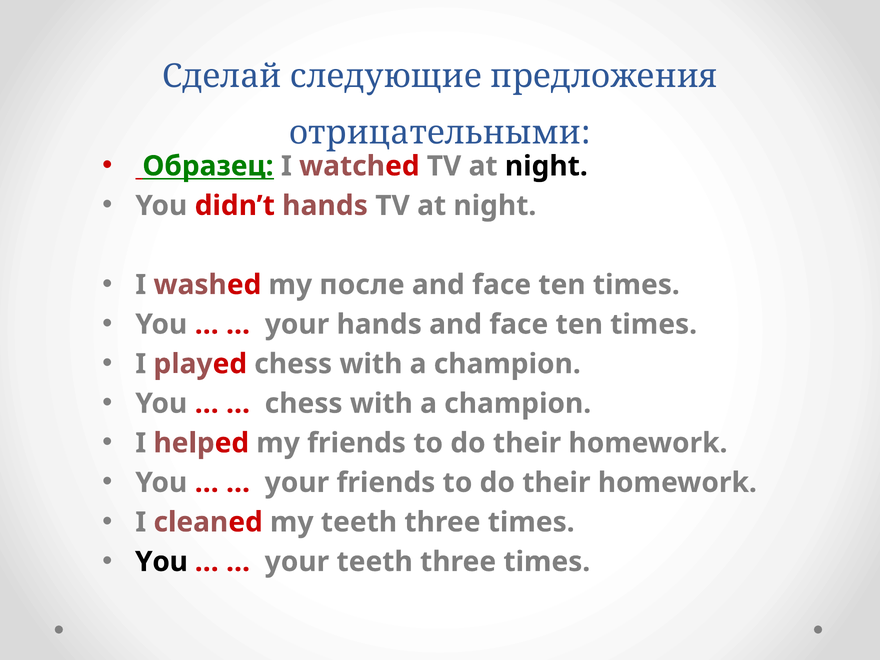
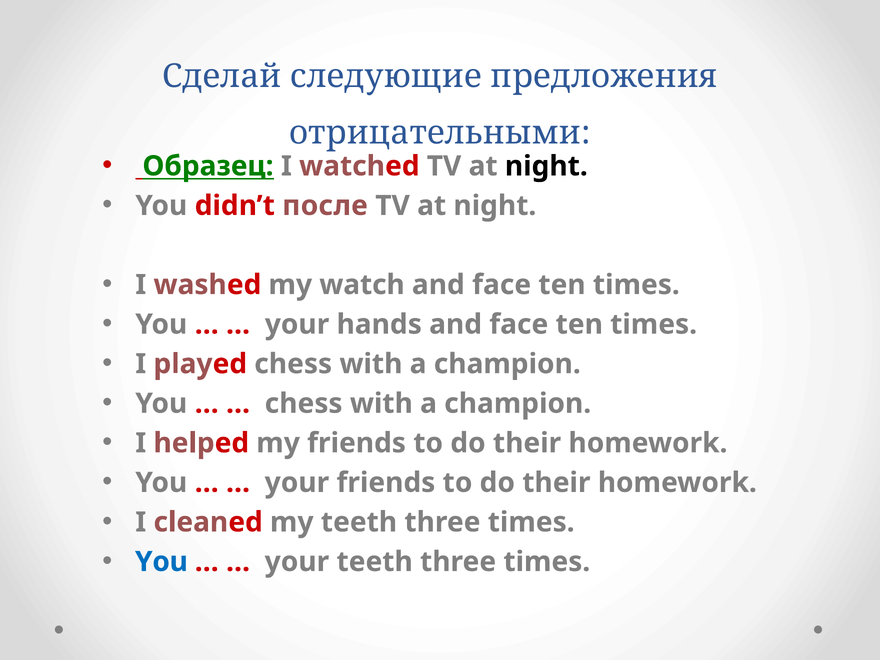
didn’t hands: hands -> после
после: после -> watch
You at (161, 562) colour: black -> blue
